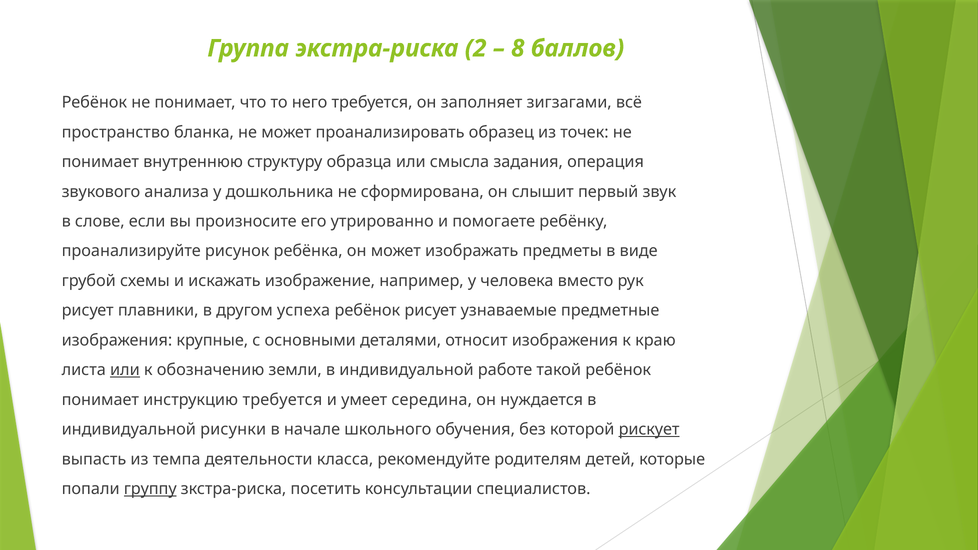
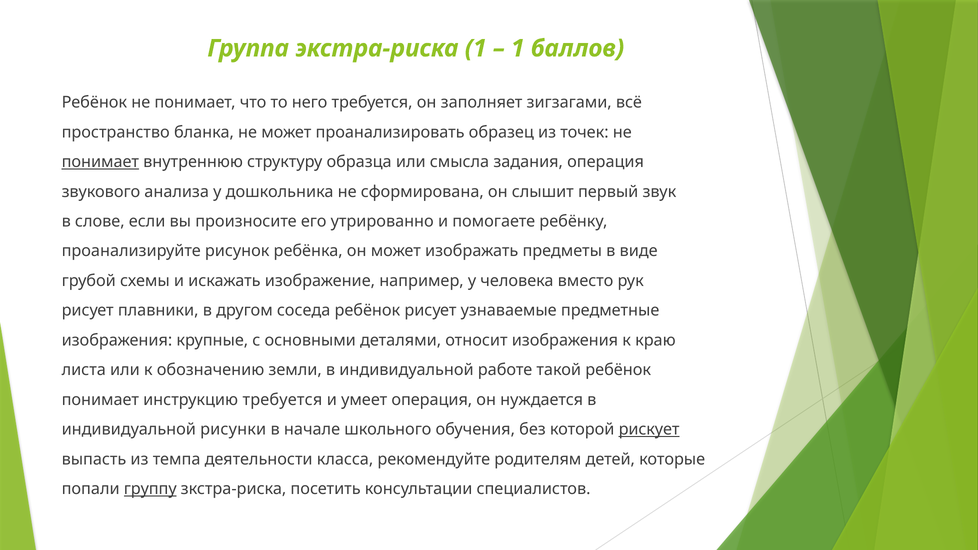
экстра-риска 2: 2 -> 1
8 at (518, 48): 8 -> 1
понимает at (100, 162) underline: none -> present
успеха: успеха -> соседа
или at (125, 370) underline: present -> none
умеет середина: середина -> операция
